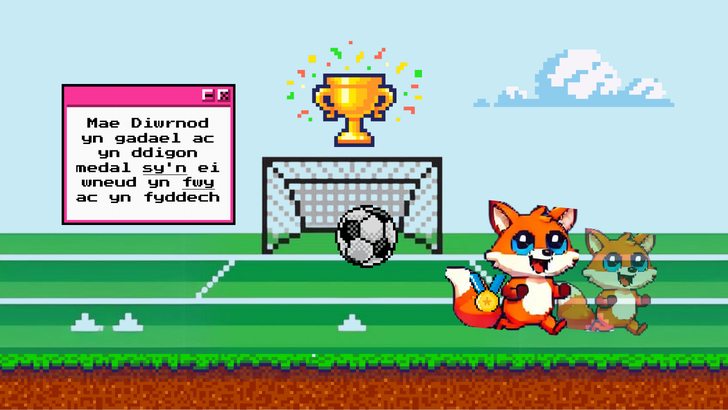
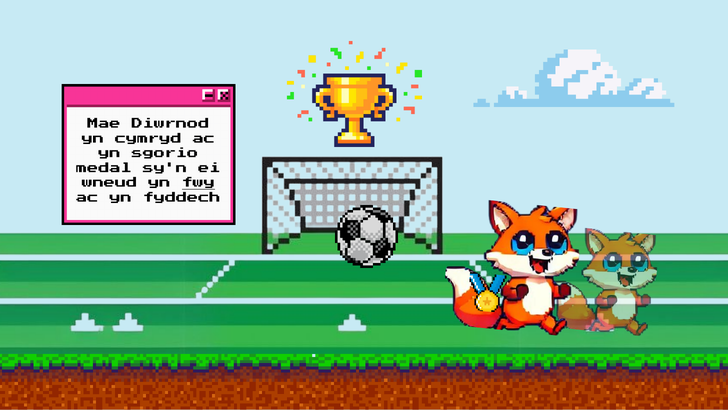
gadael: gadael -> cymryd
ddigon: ddigon -> sgorio
sy'n underline: present -> none
